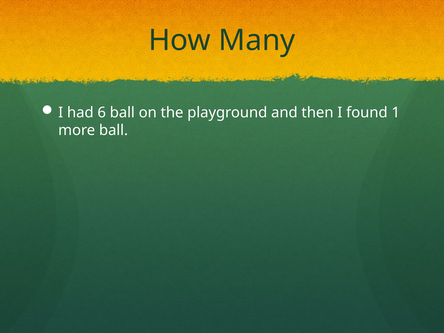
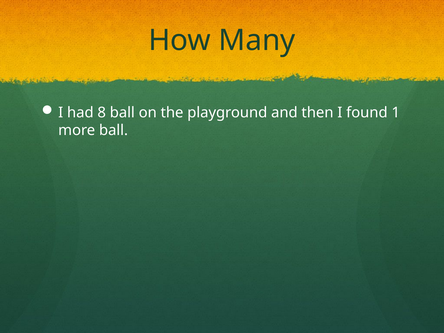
6: 6 -> 8
